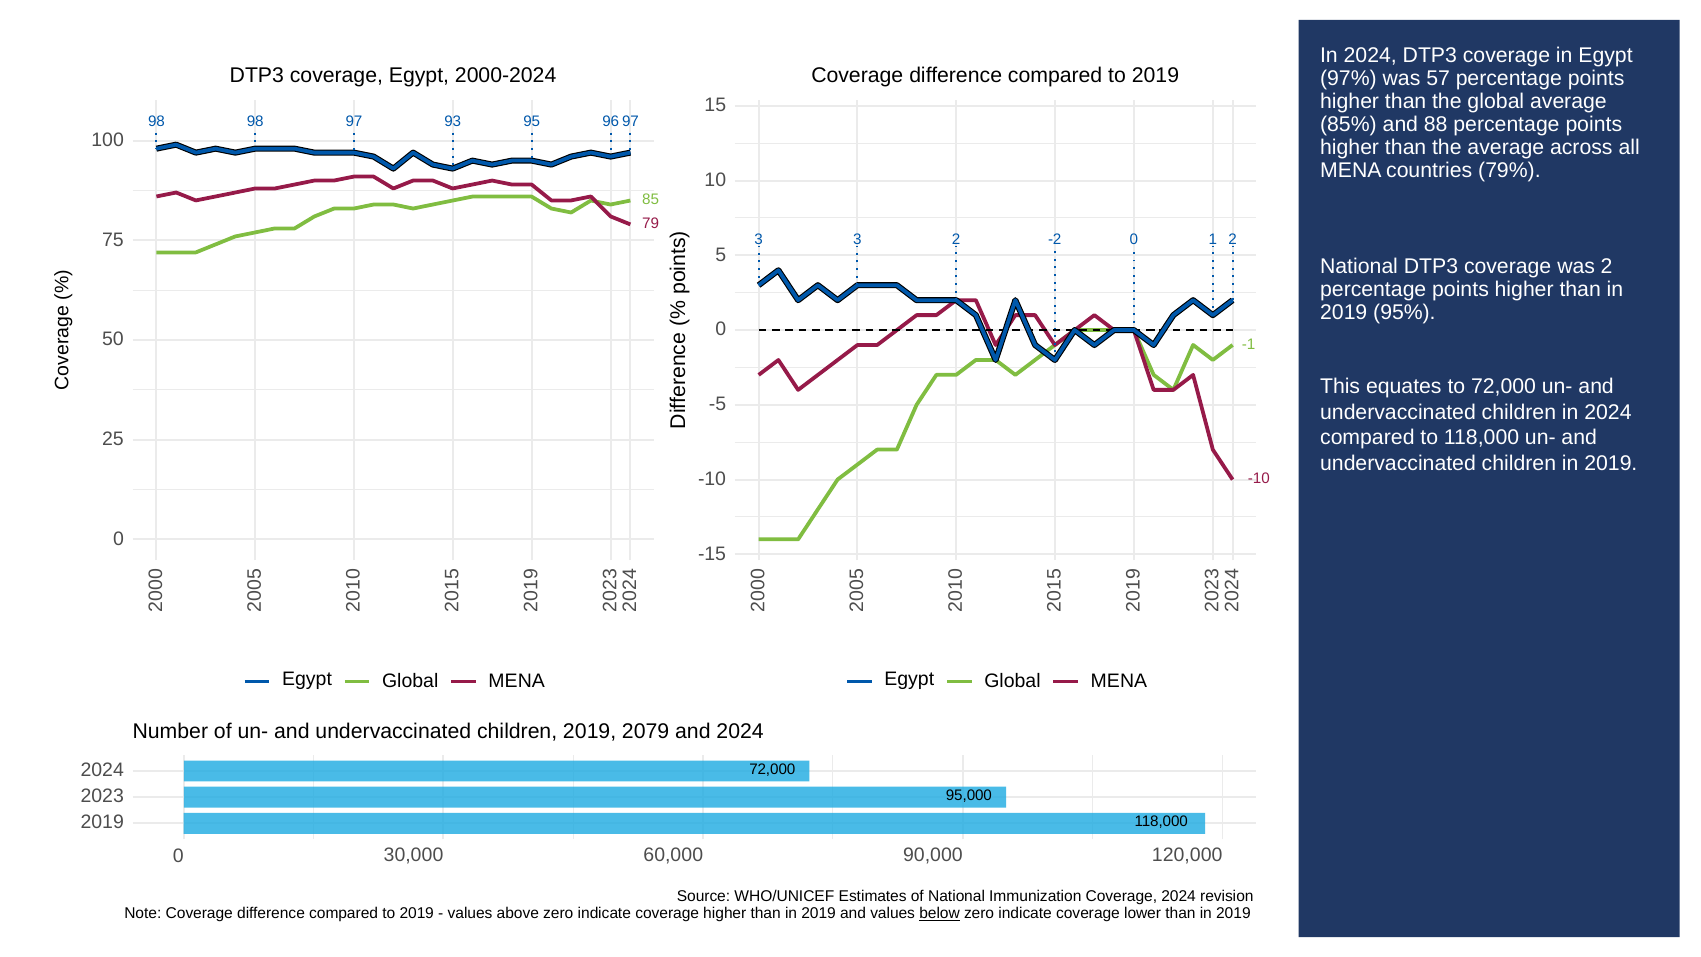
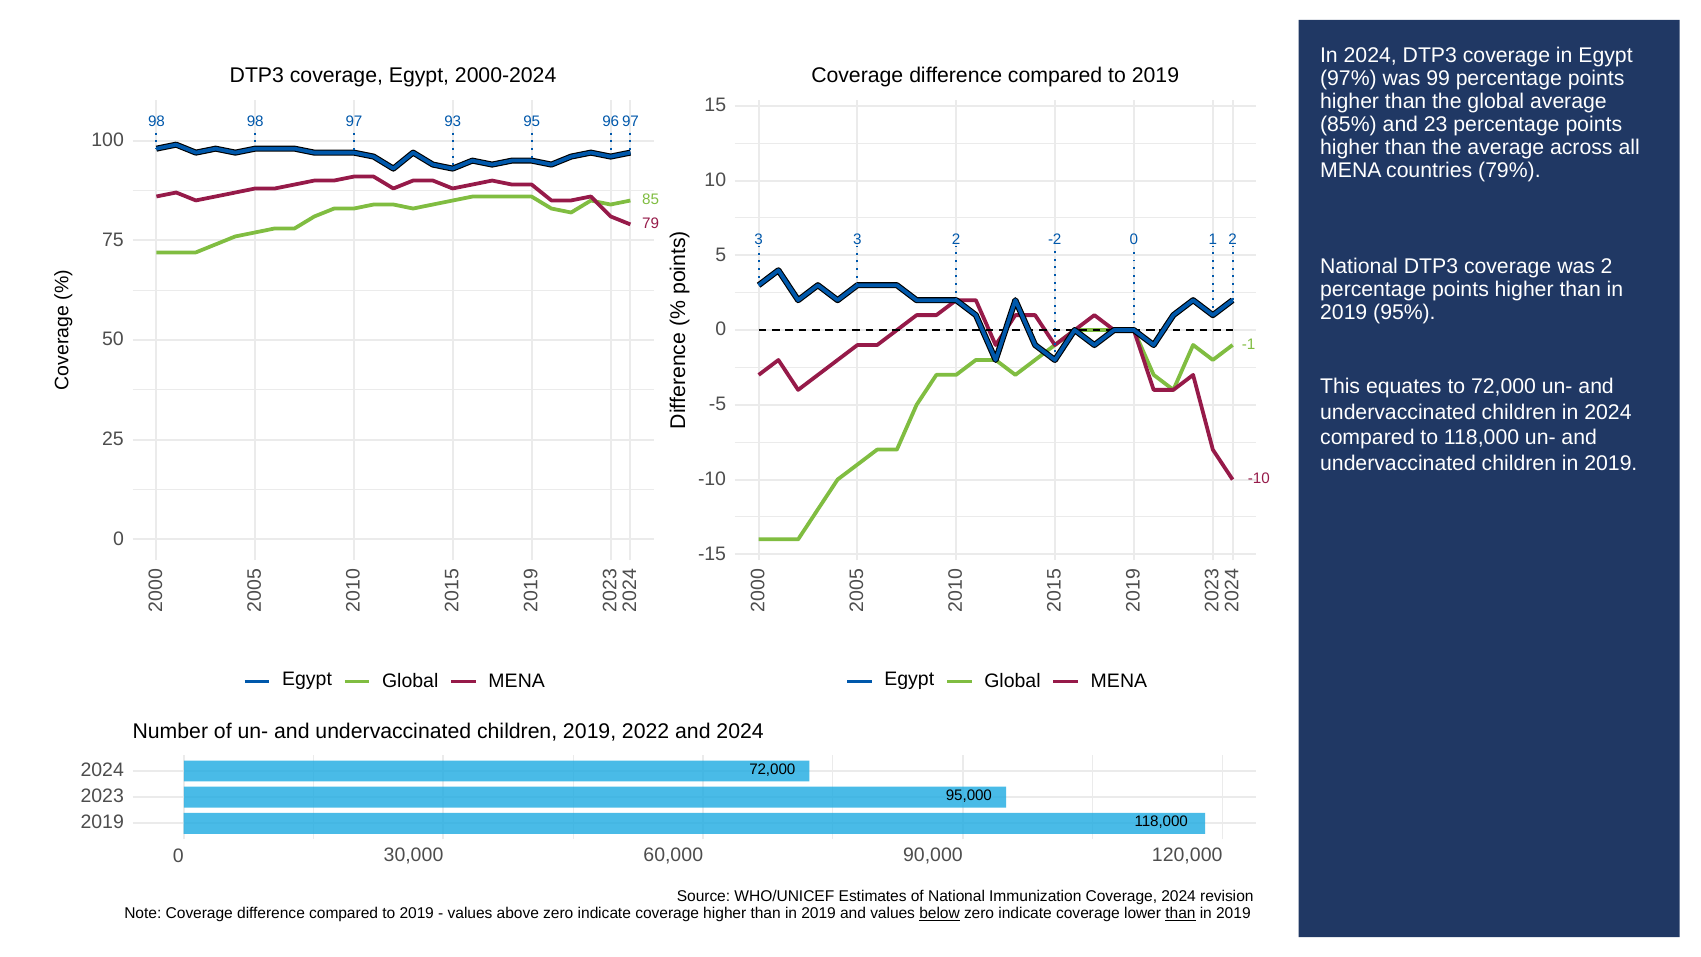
57: 57 -> 99
88: 88 -> 23
2079: 2079 -> 2022
than at (1180, 914) underline: none -> present
